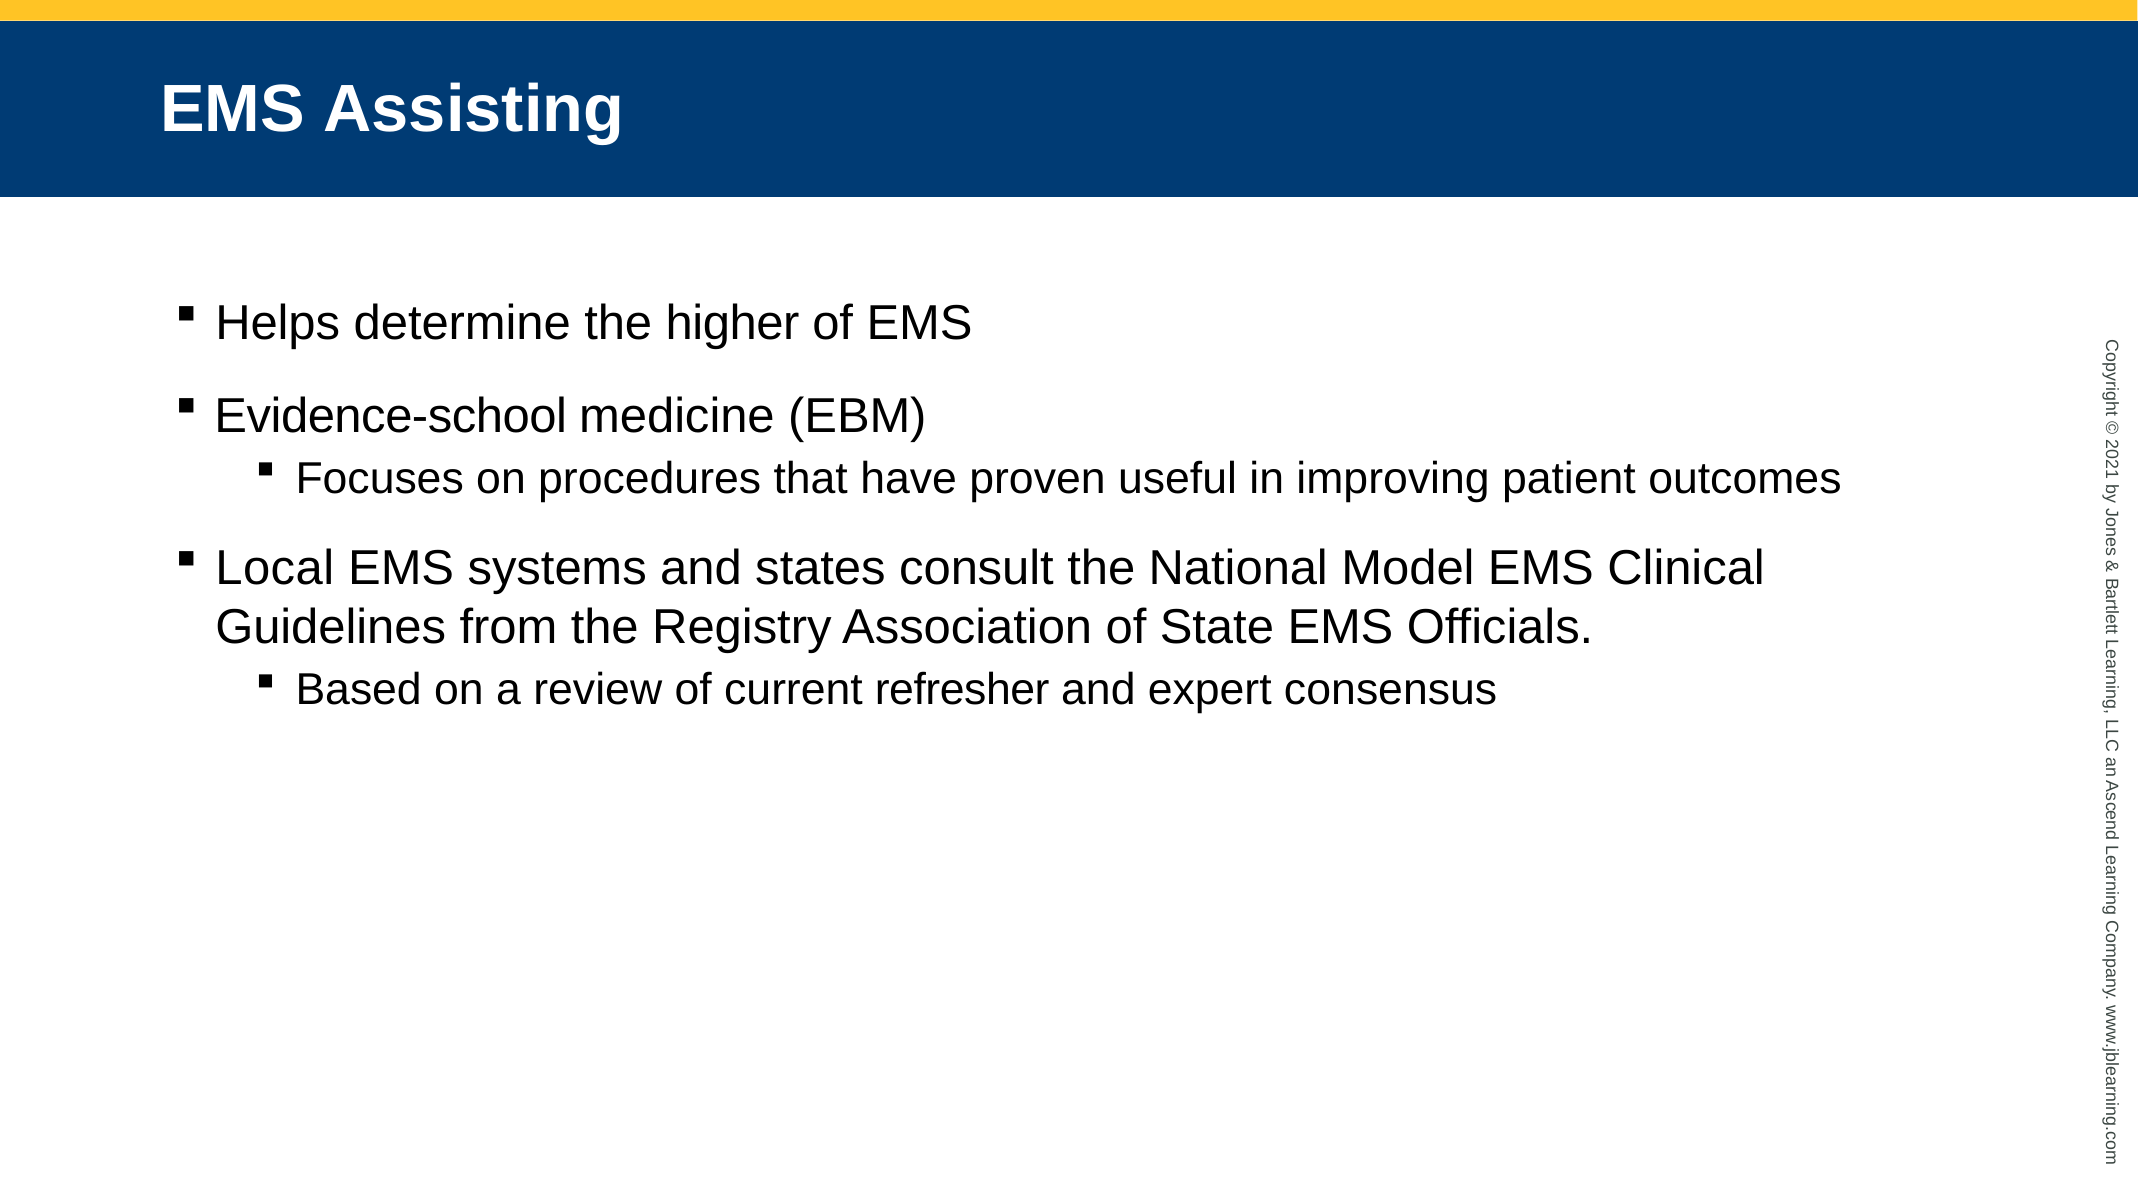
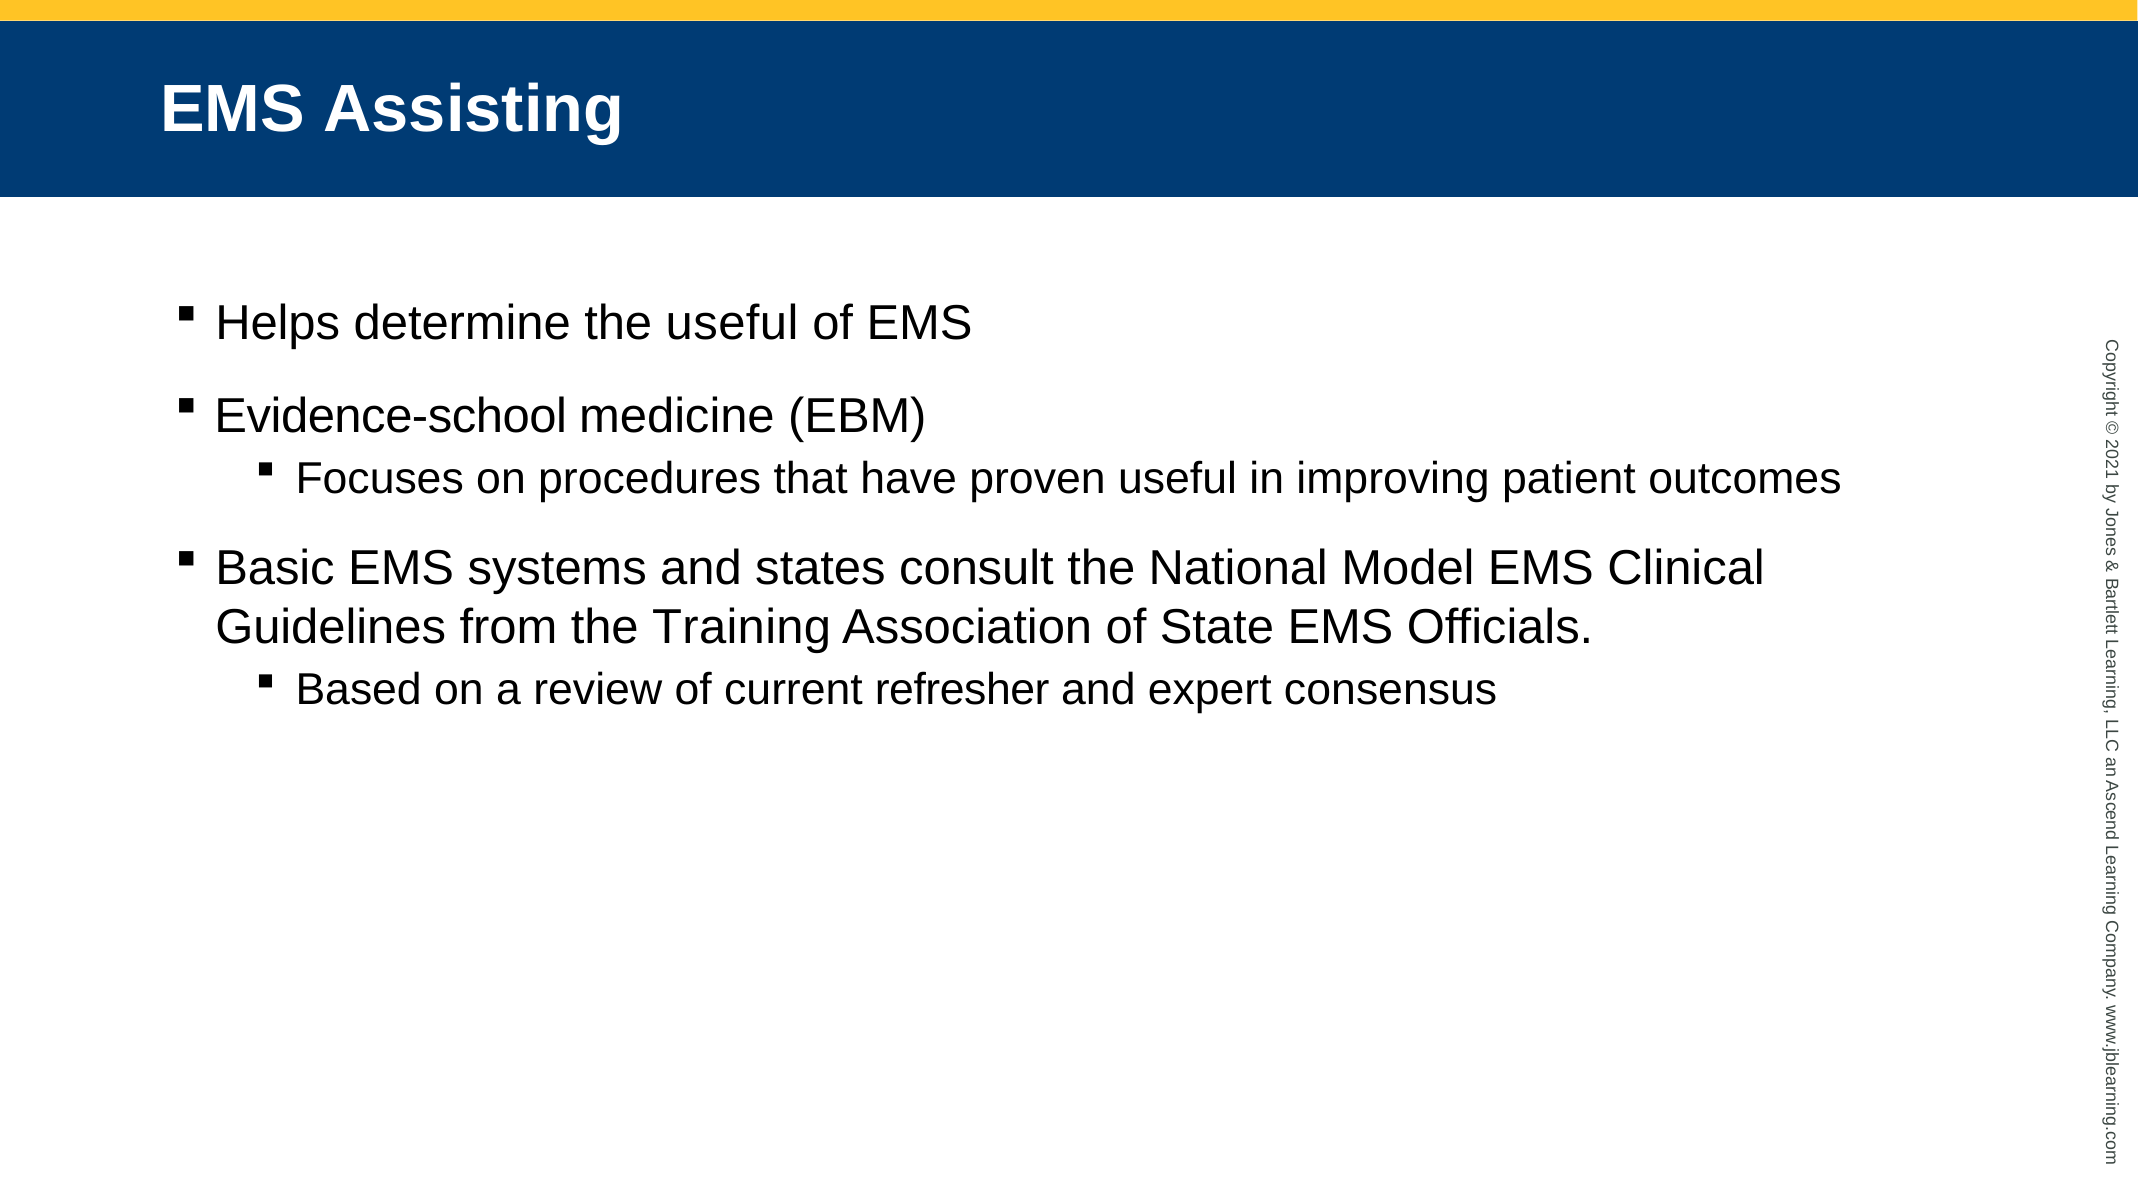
the higher: higher -> useful
Local: Local -> Basic
Registry: Registry -> Training
